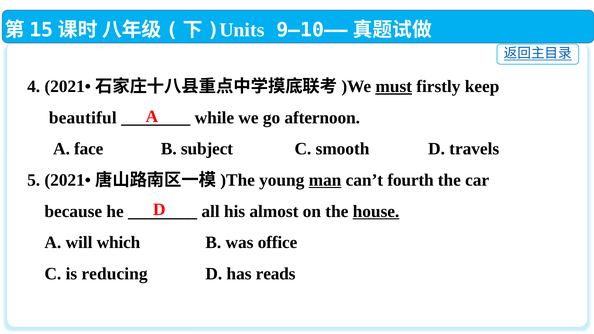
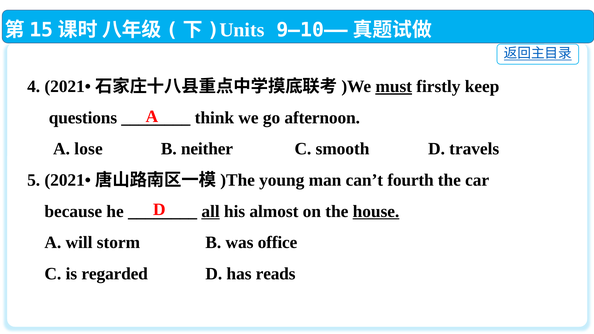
beautiful: beautiful -> questions
while: while -> think
face: face -> lose
subject: subject -> neither
man underline: present -> none
all underline: none -> present
which: which -> storm
reducing: reducing -> regarded
